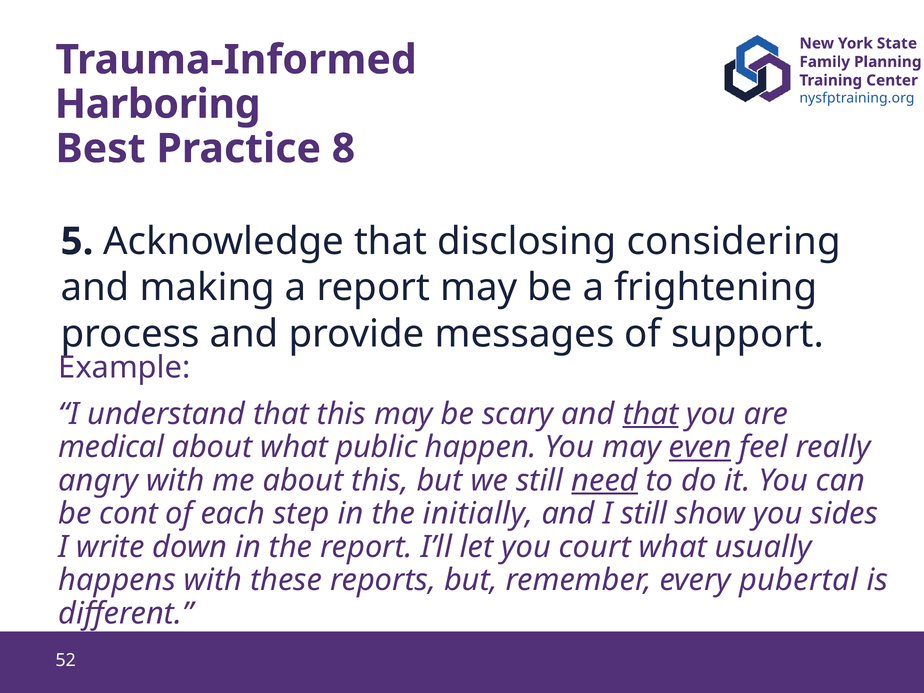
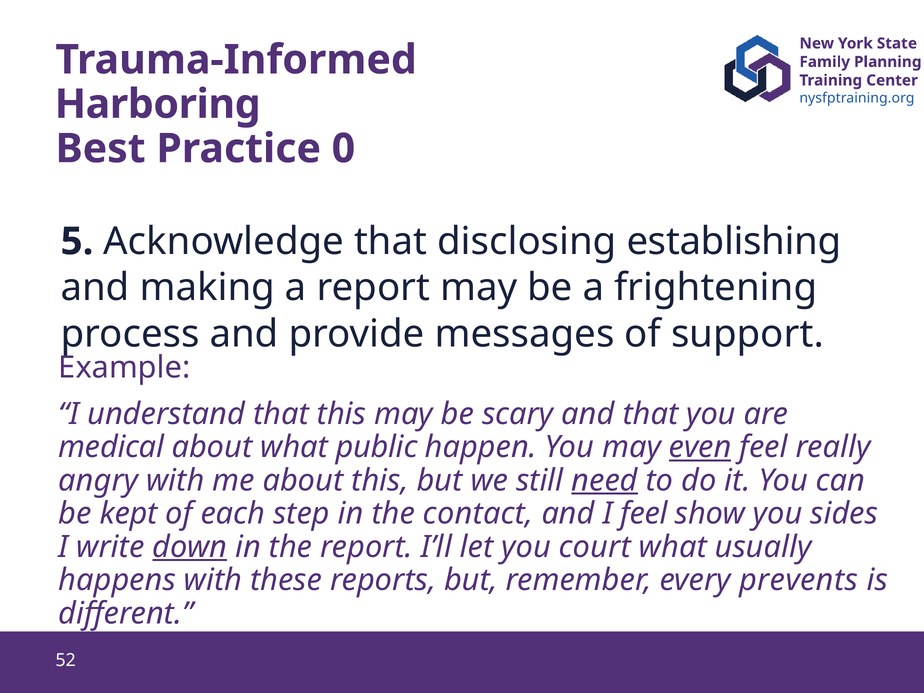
8: 8 -> 0
considering: considering -> establishing
that at (650, 414) underline: present -> none
cont: cont -> kept
initially: initially -> contact
I still: still -> feel
down underline: none -> present
pubertal: pubertal -> prevents
